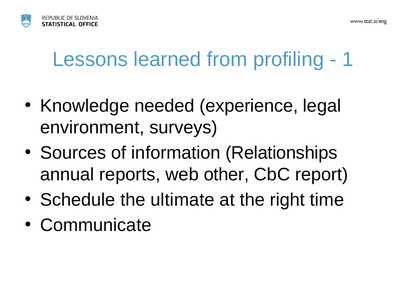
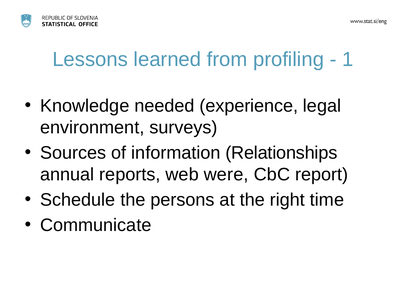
other: other -> were
ultimate: ultimate -> persons
